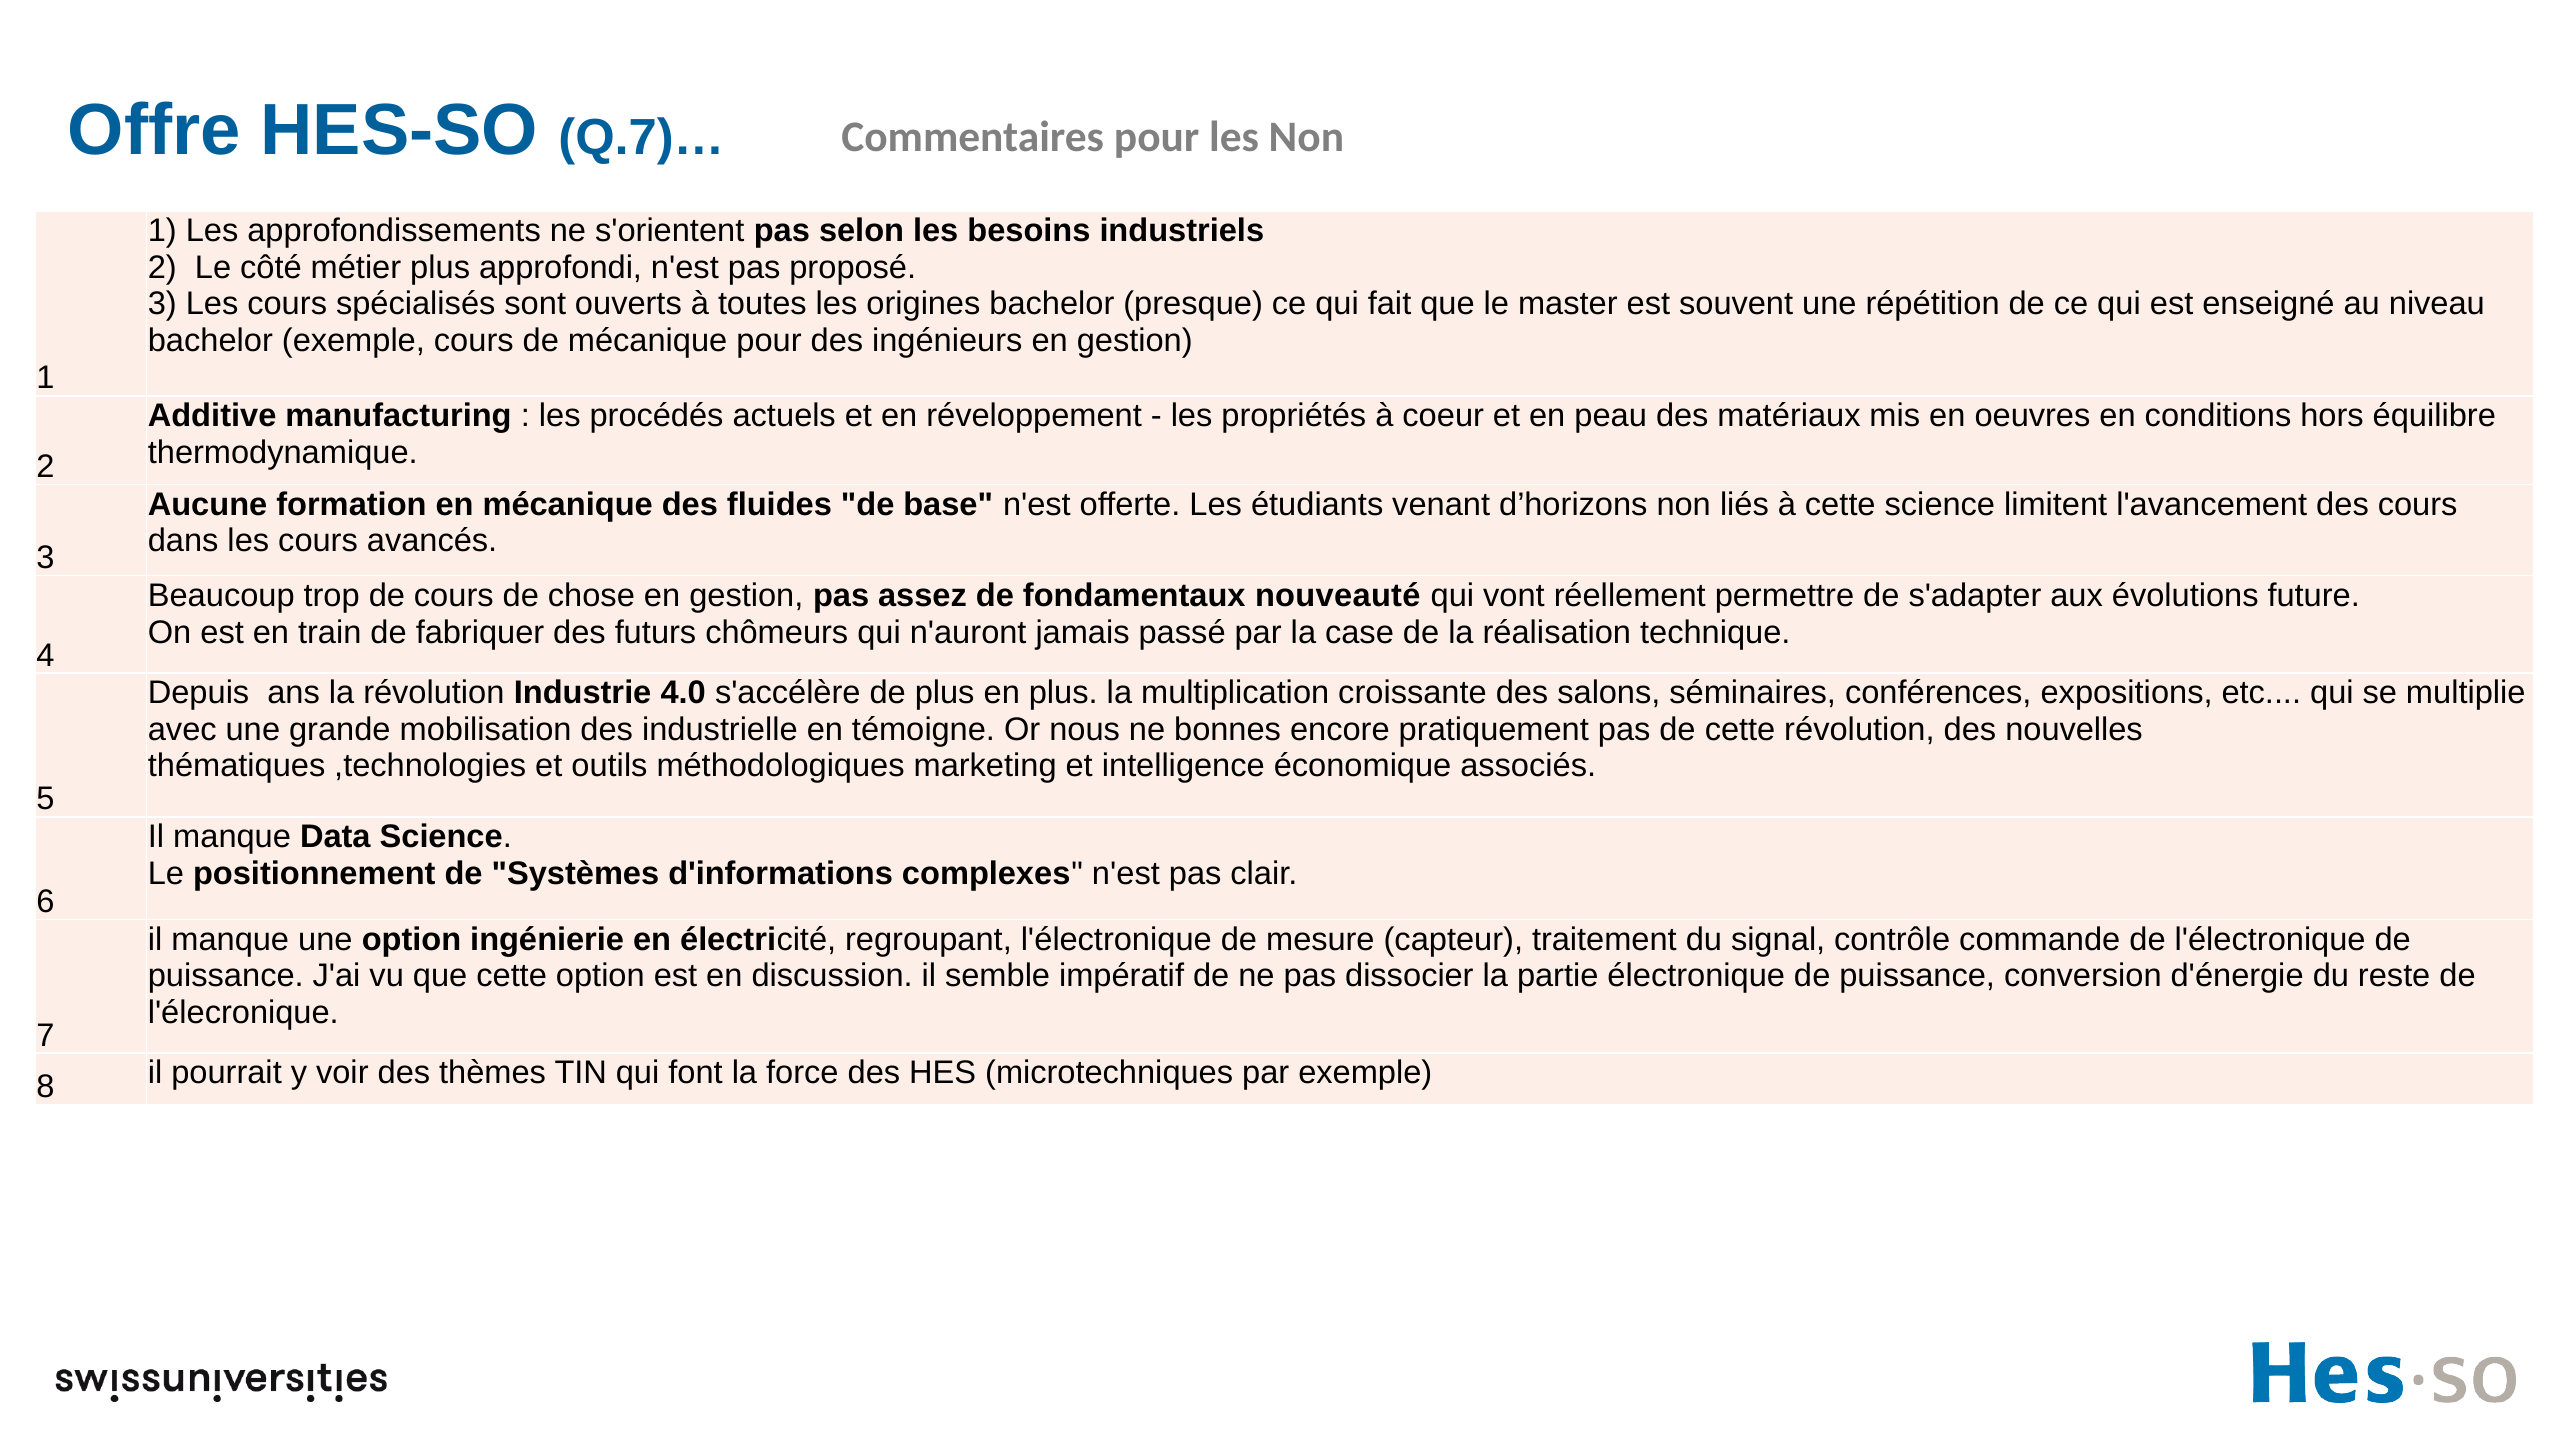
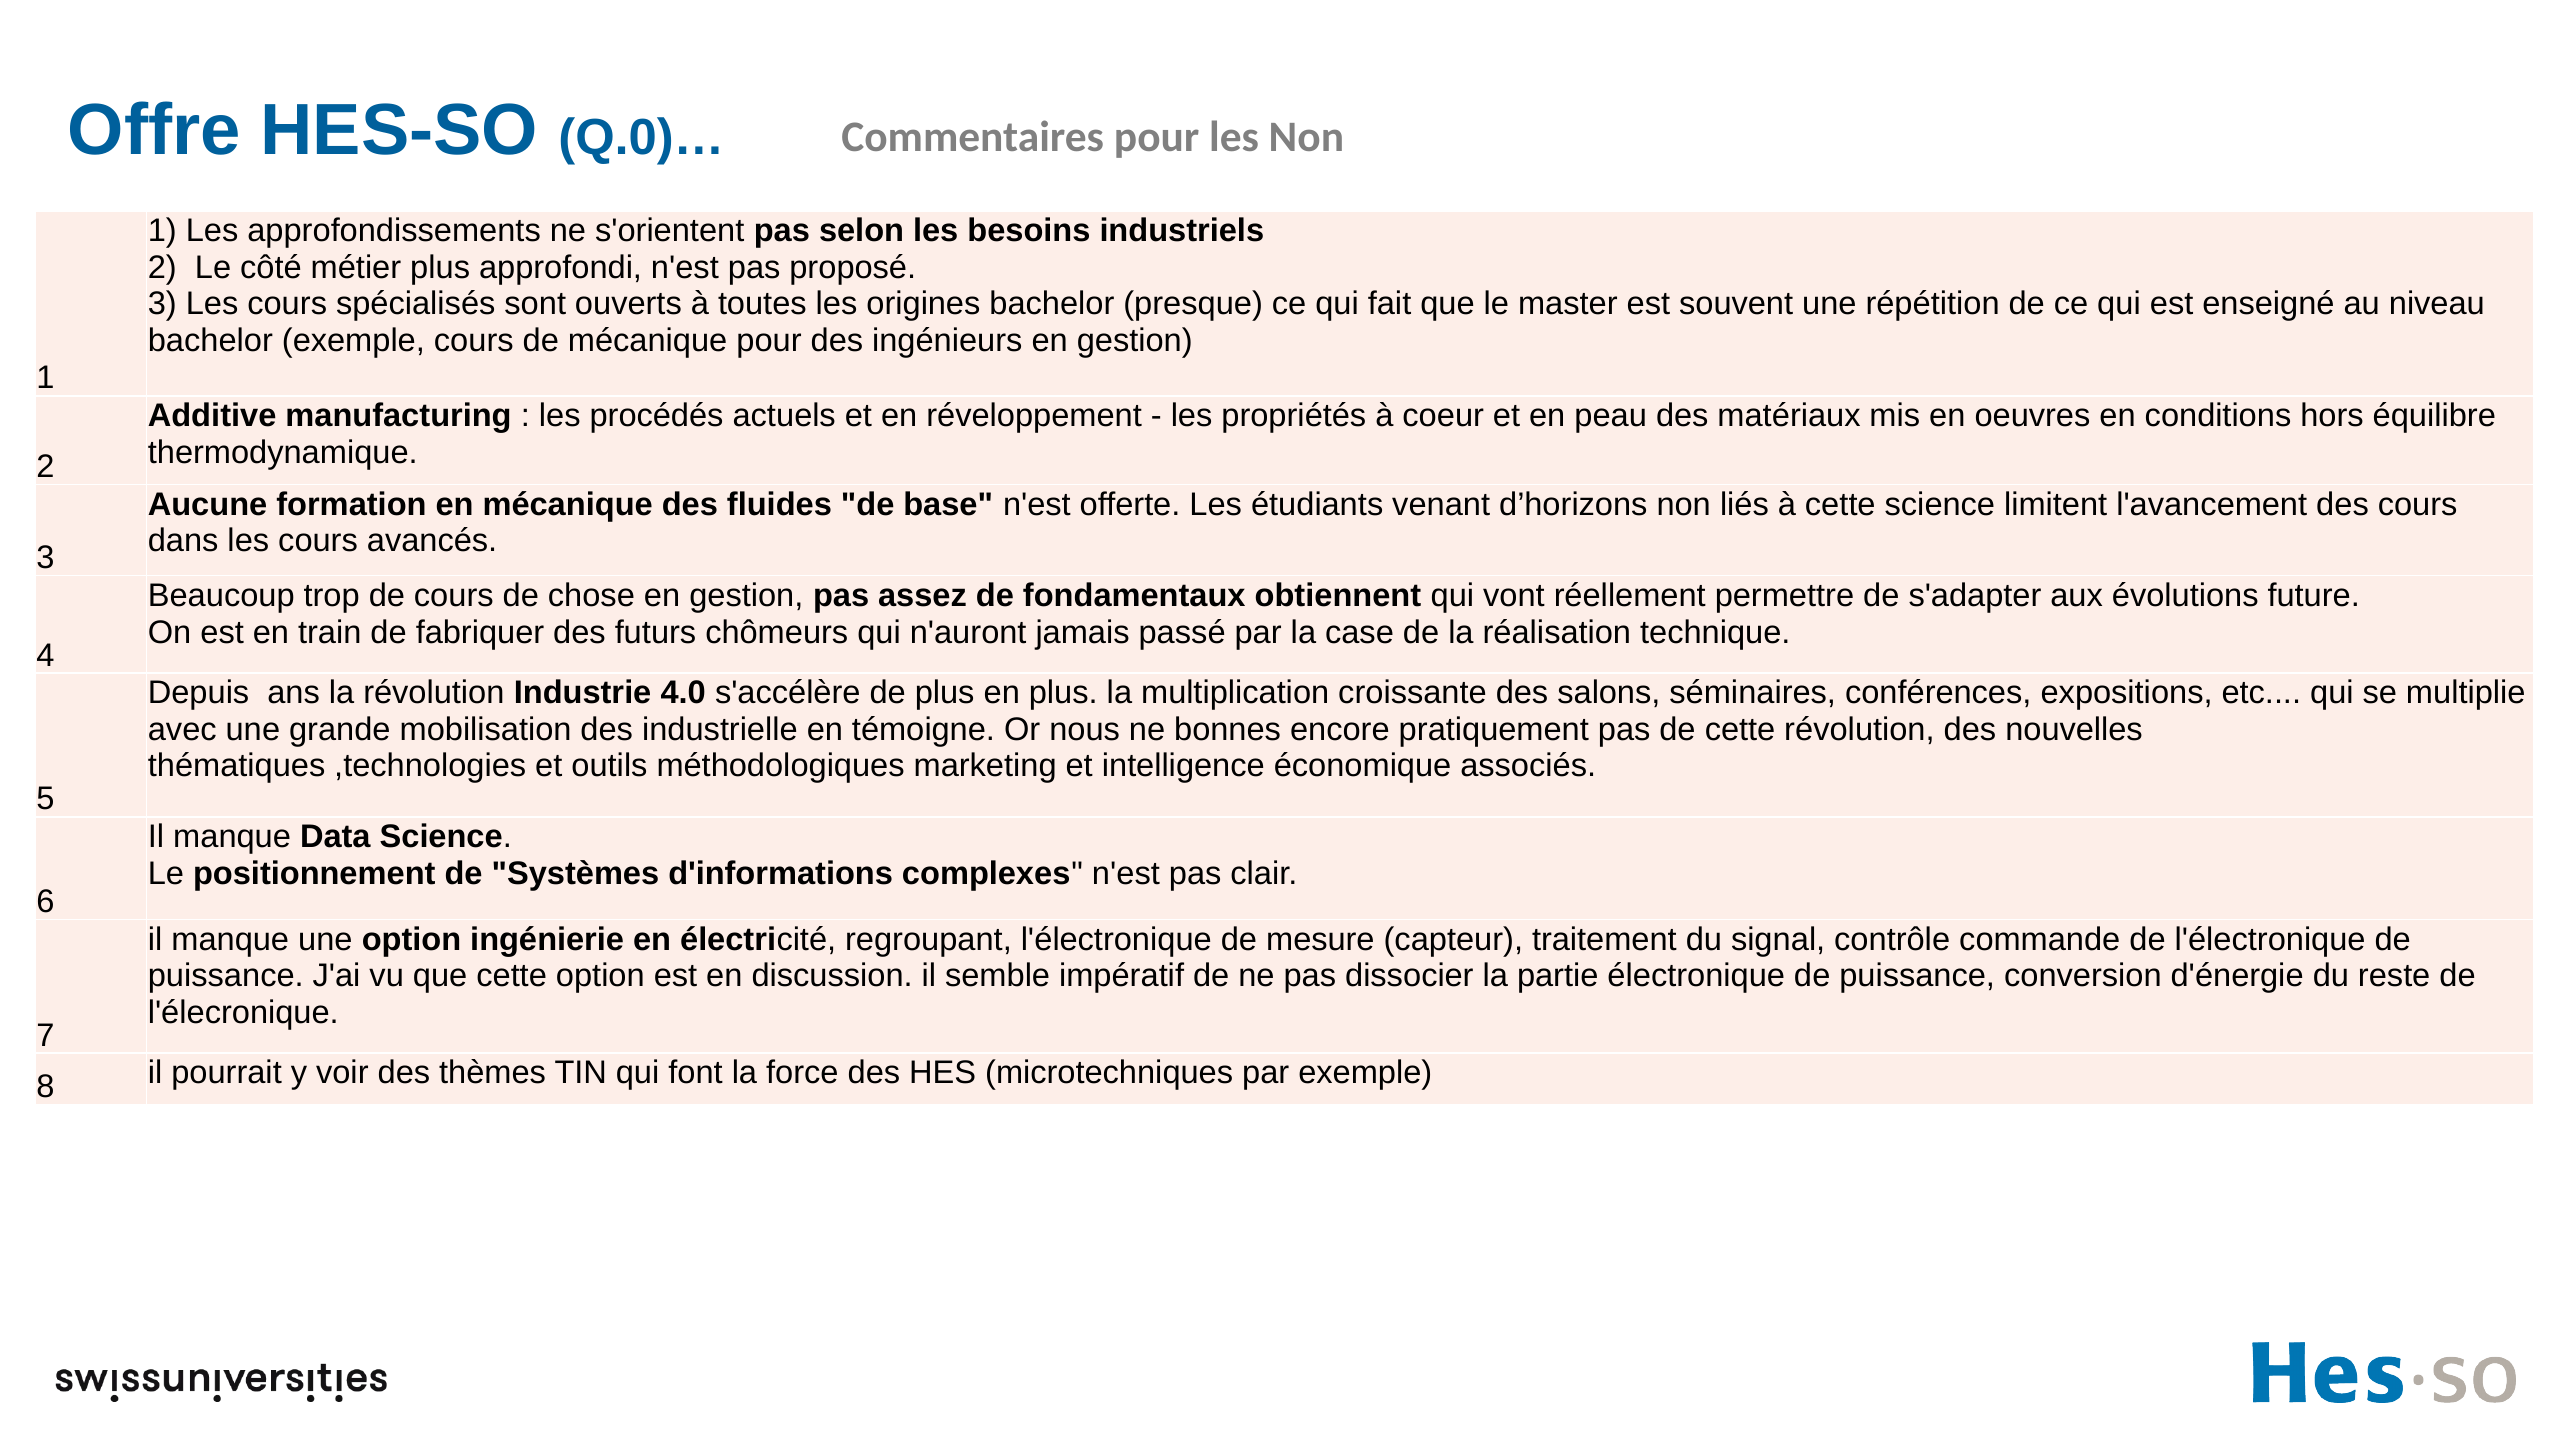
Q.7)…: Q.7)… -> Q.0)…
nouveauté: nouveauté -> obtiennent
